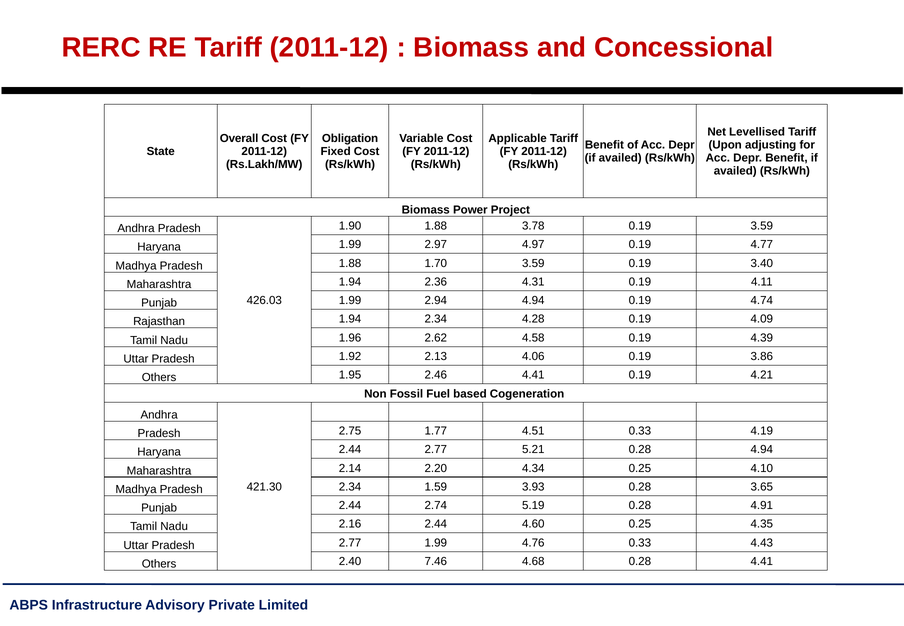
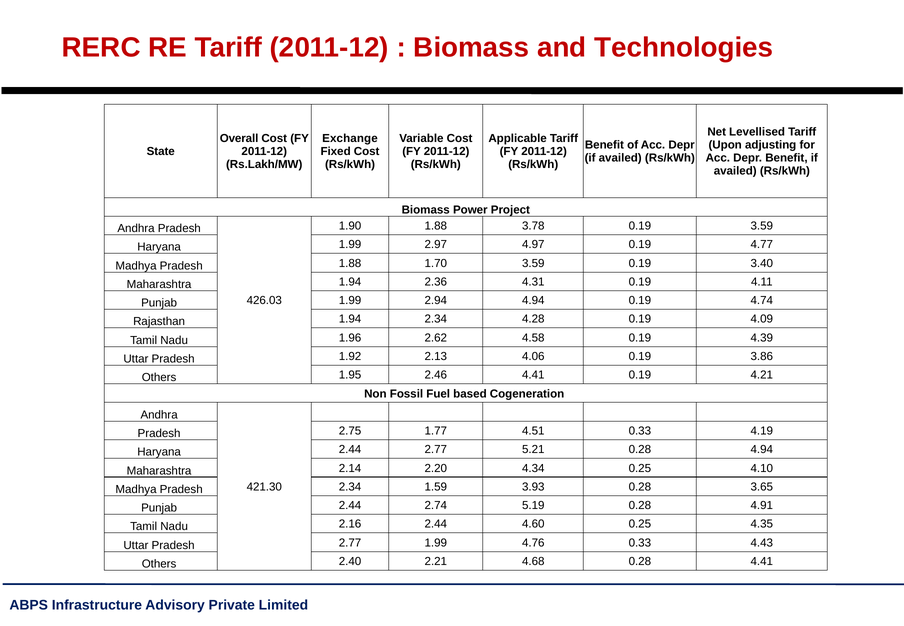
Concessional: Concessional -> Technologies
Obligation: Obligation -> Exchange
7.46: 7.46 -> 2.21
